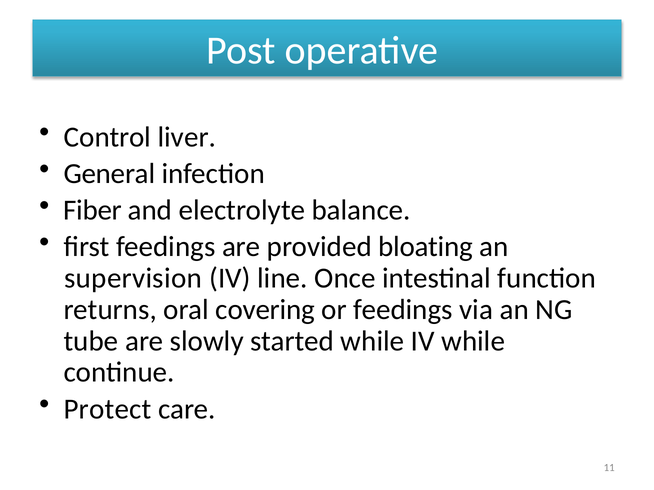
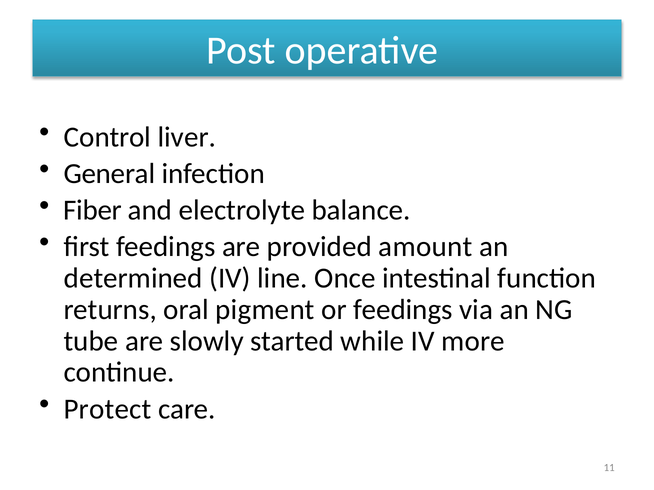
bloating: bloating -> amount
supervision: supervision -> determined
covering: covering -> pigment
IV while: while -> more
